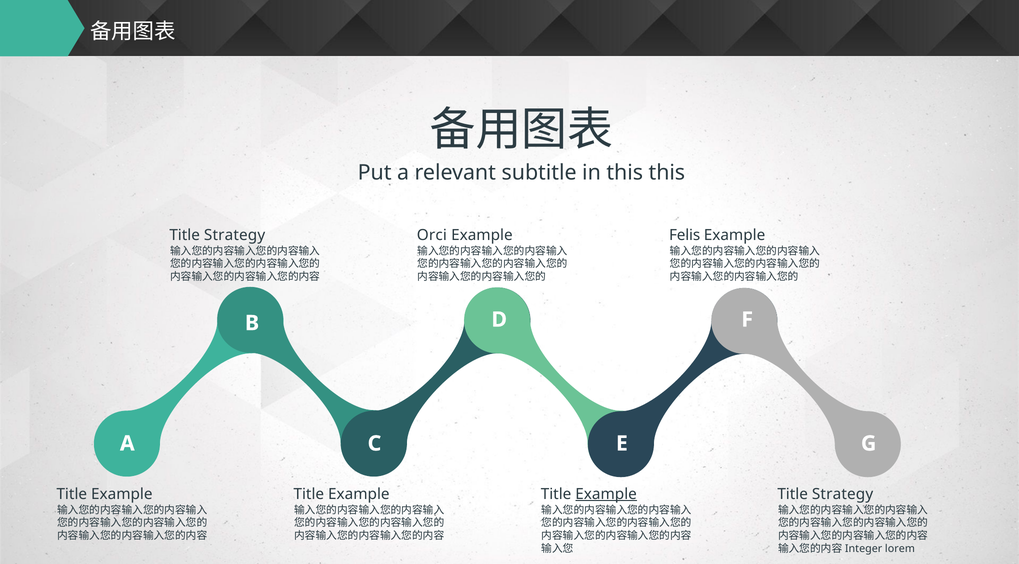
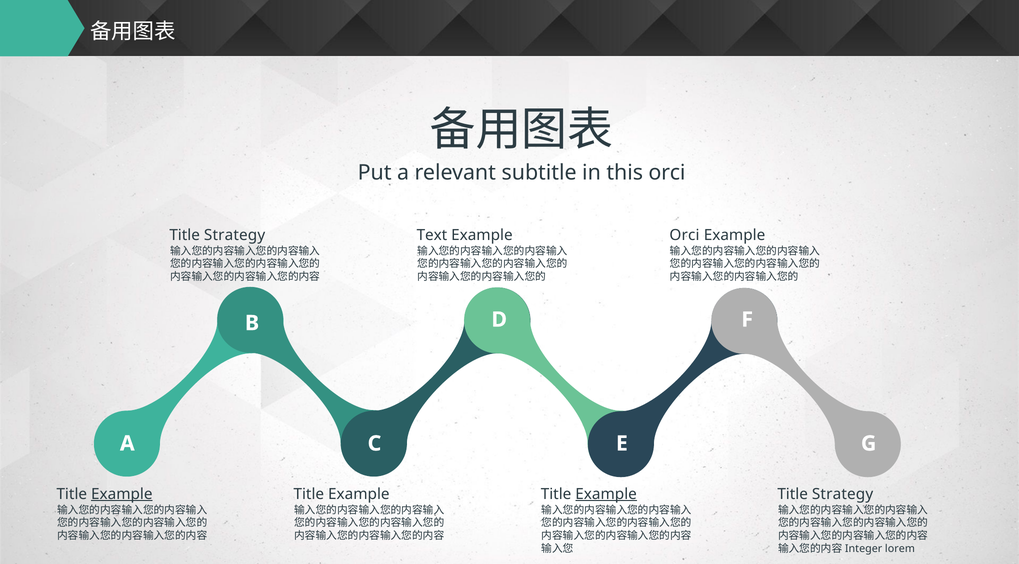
this this: this -> orci
Orci: Orci -> Text
Felis at (685, 235): Felis -> Orci
Example at (122, 494) underline: none -> present
